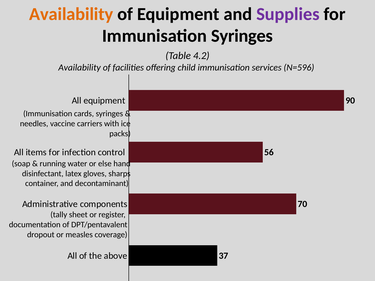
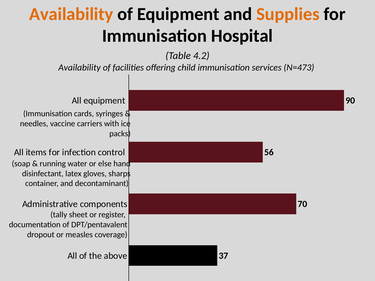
Supplies colour: purple -> orange
Immunisation Syringes: Syringes -> Hospital
N=596: N=596 -> N=473
